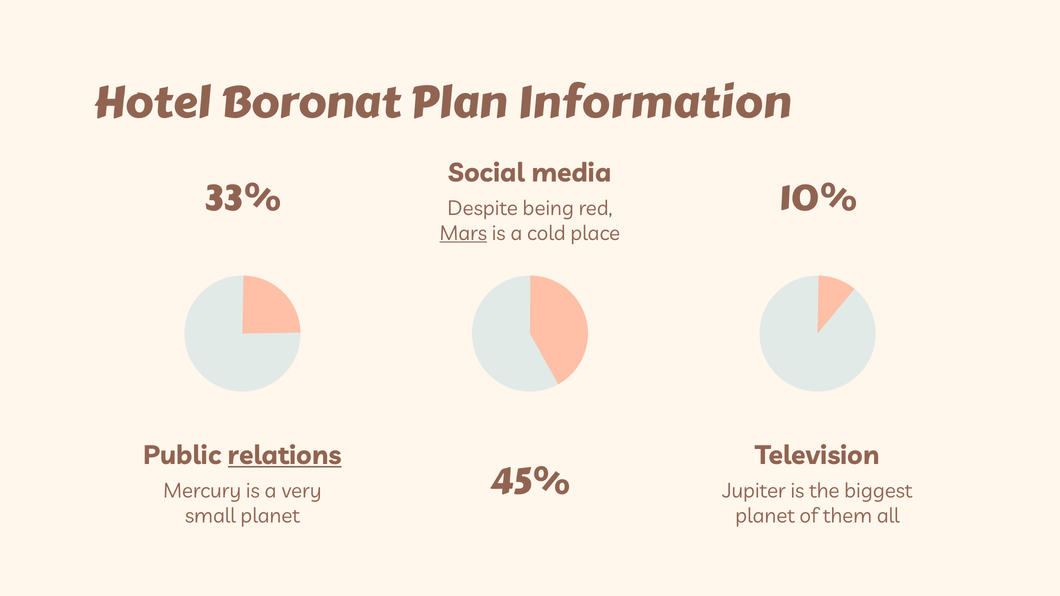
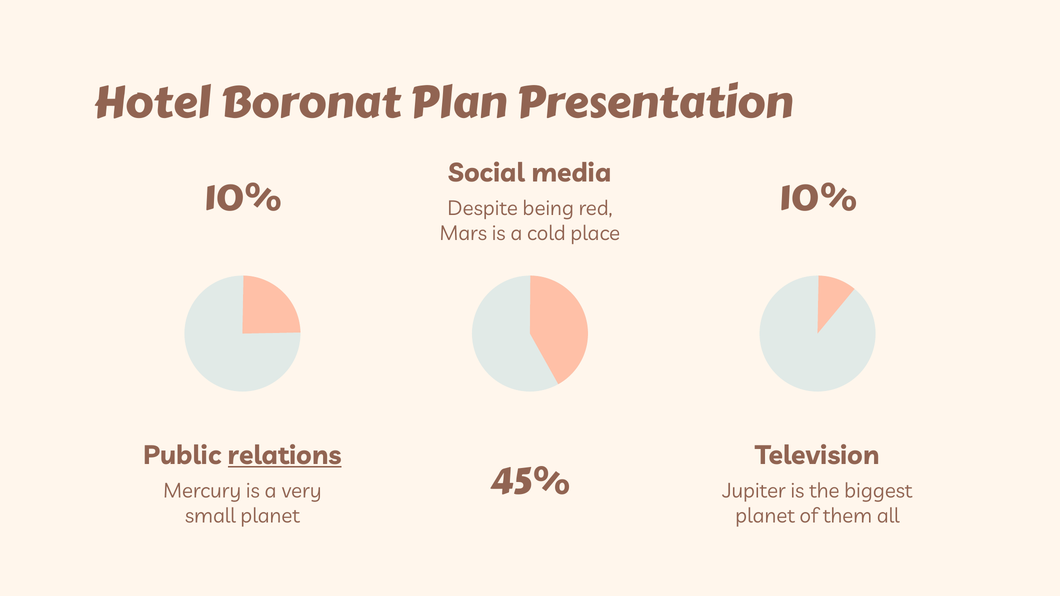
Information: Information -> Presentation
33% at (242, 199): 33% -> 10%
Mars underline: present -> none
